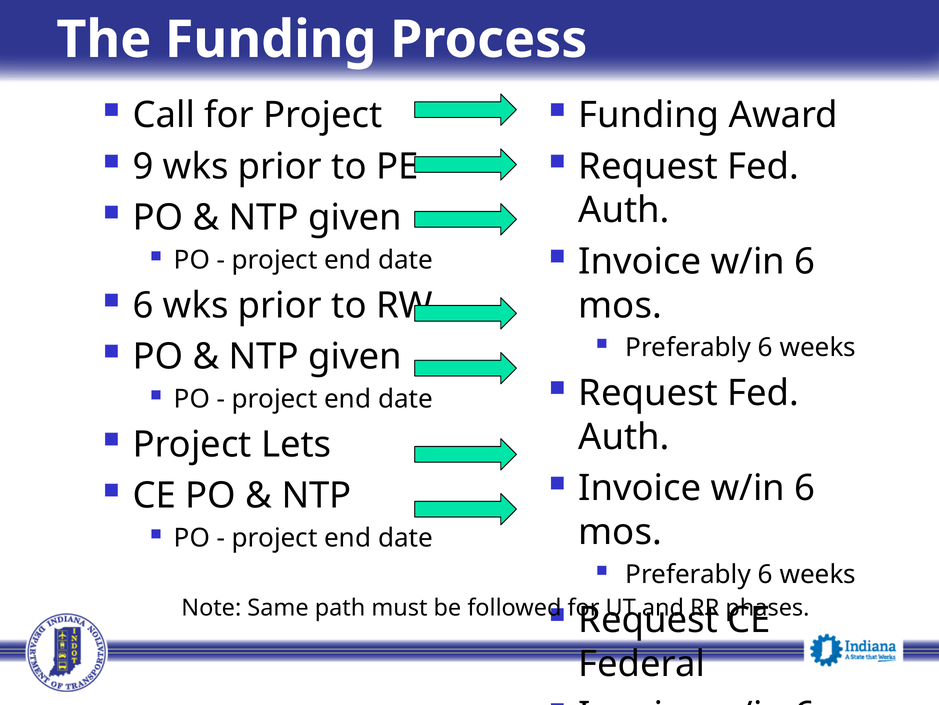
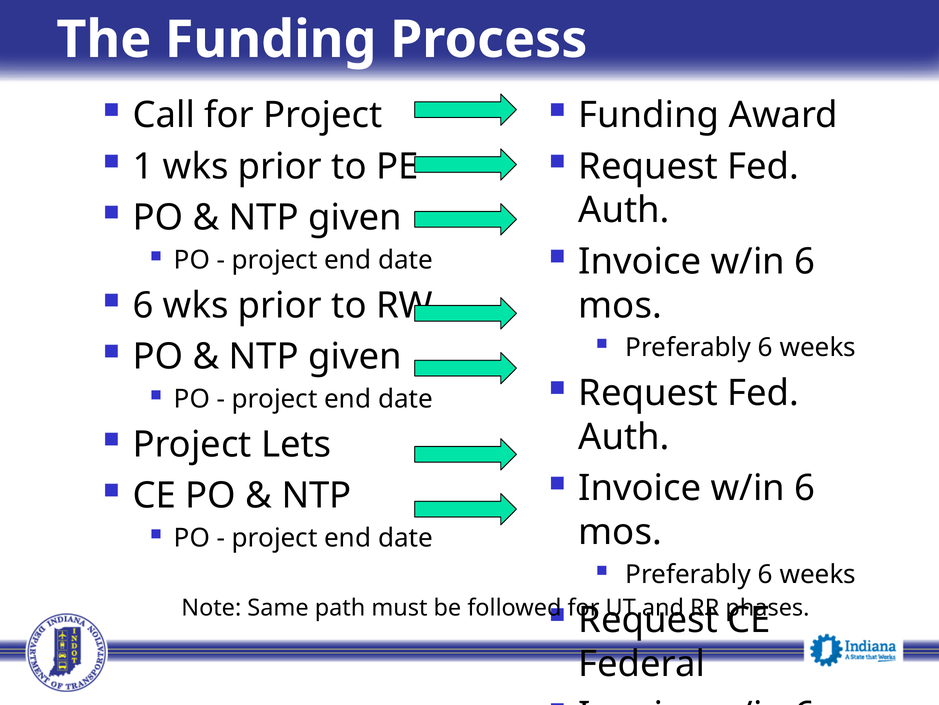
9: 9 -> 1
